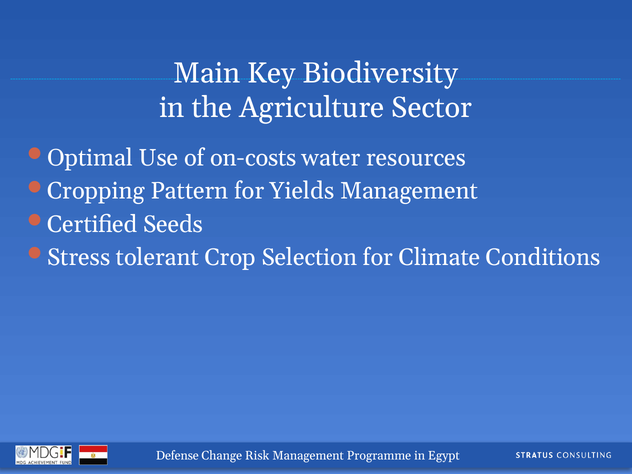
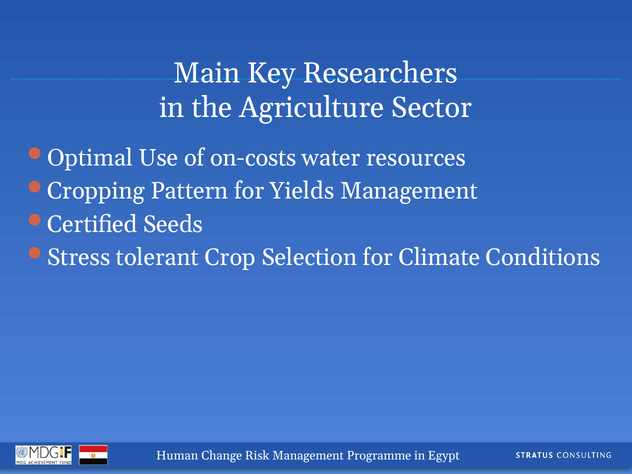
Biodiversity: Biodiversity -> Researchers
Defense: Defense -> Human
